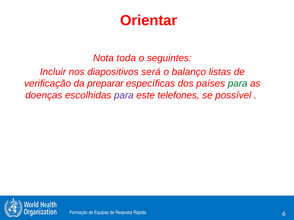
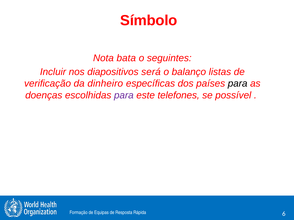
Orientar: Orientar -> Símbolo
toda: toda -> bata
preparar: preparar -> dinheiro
para at (238, 84) colour: green -> black
